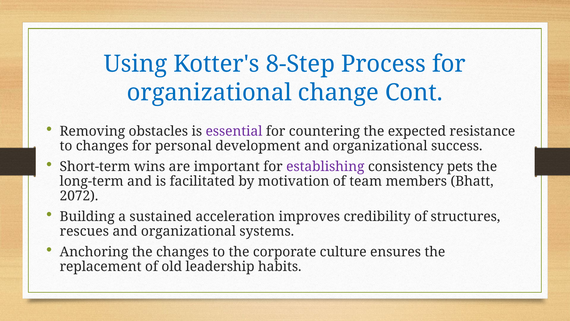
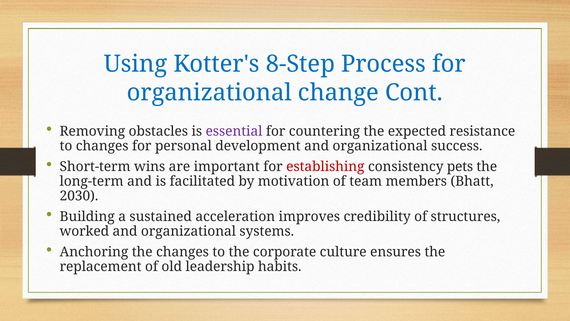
establishing colour: purple -> red
2072: 2072 -> 2030
rescues: rescues -> worked
